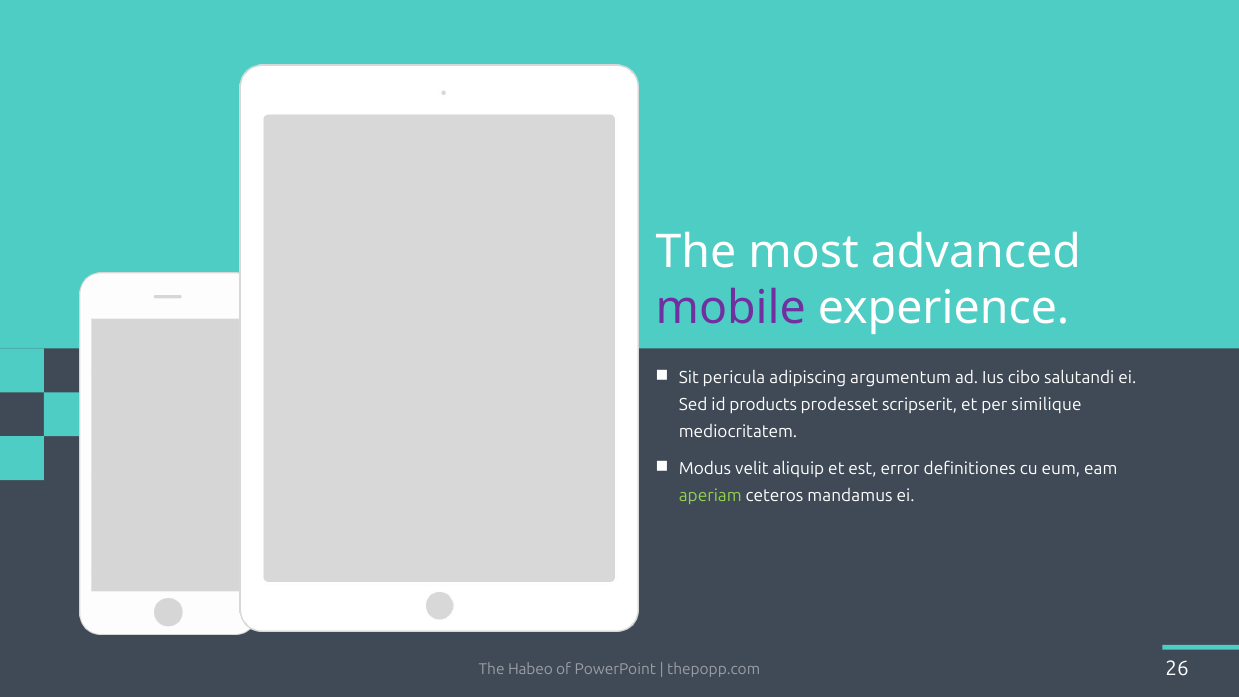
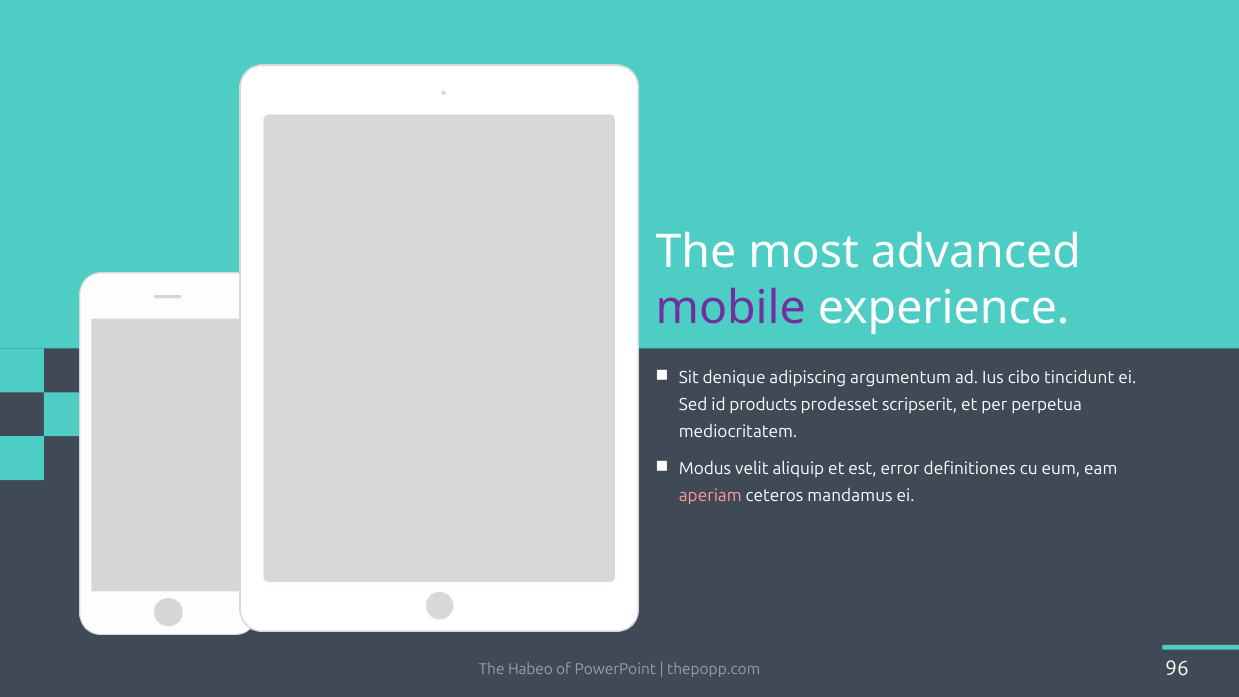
pericula: pericula -> denique
salutandi: salutandi -> tincidunt
similique: similique -> perpetua
aperiam colour: light green -> pink
26: 26 -> 96
